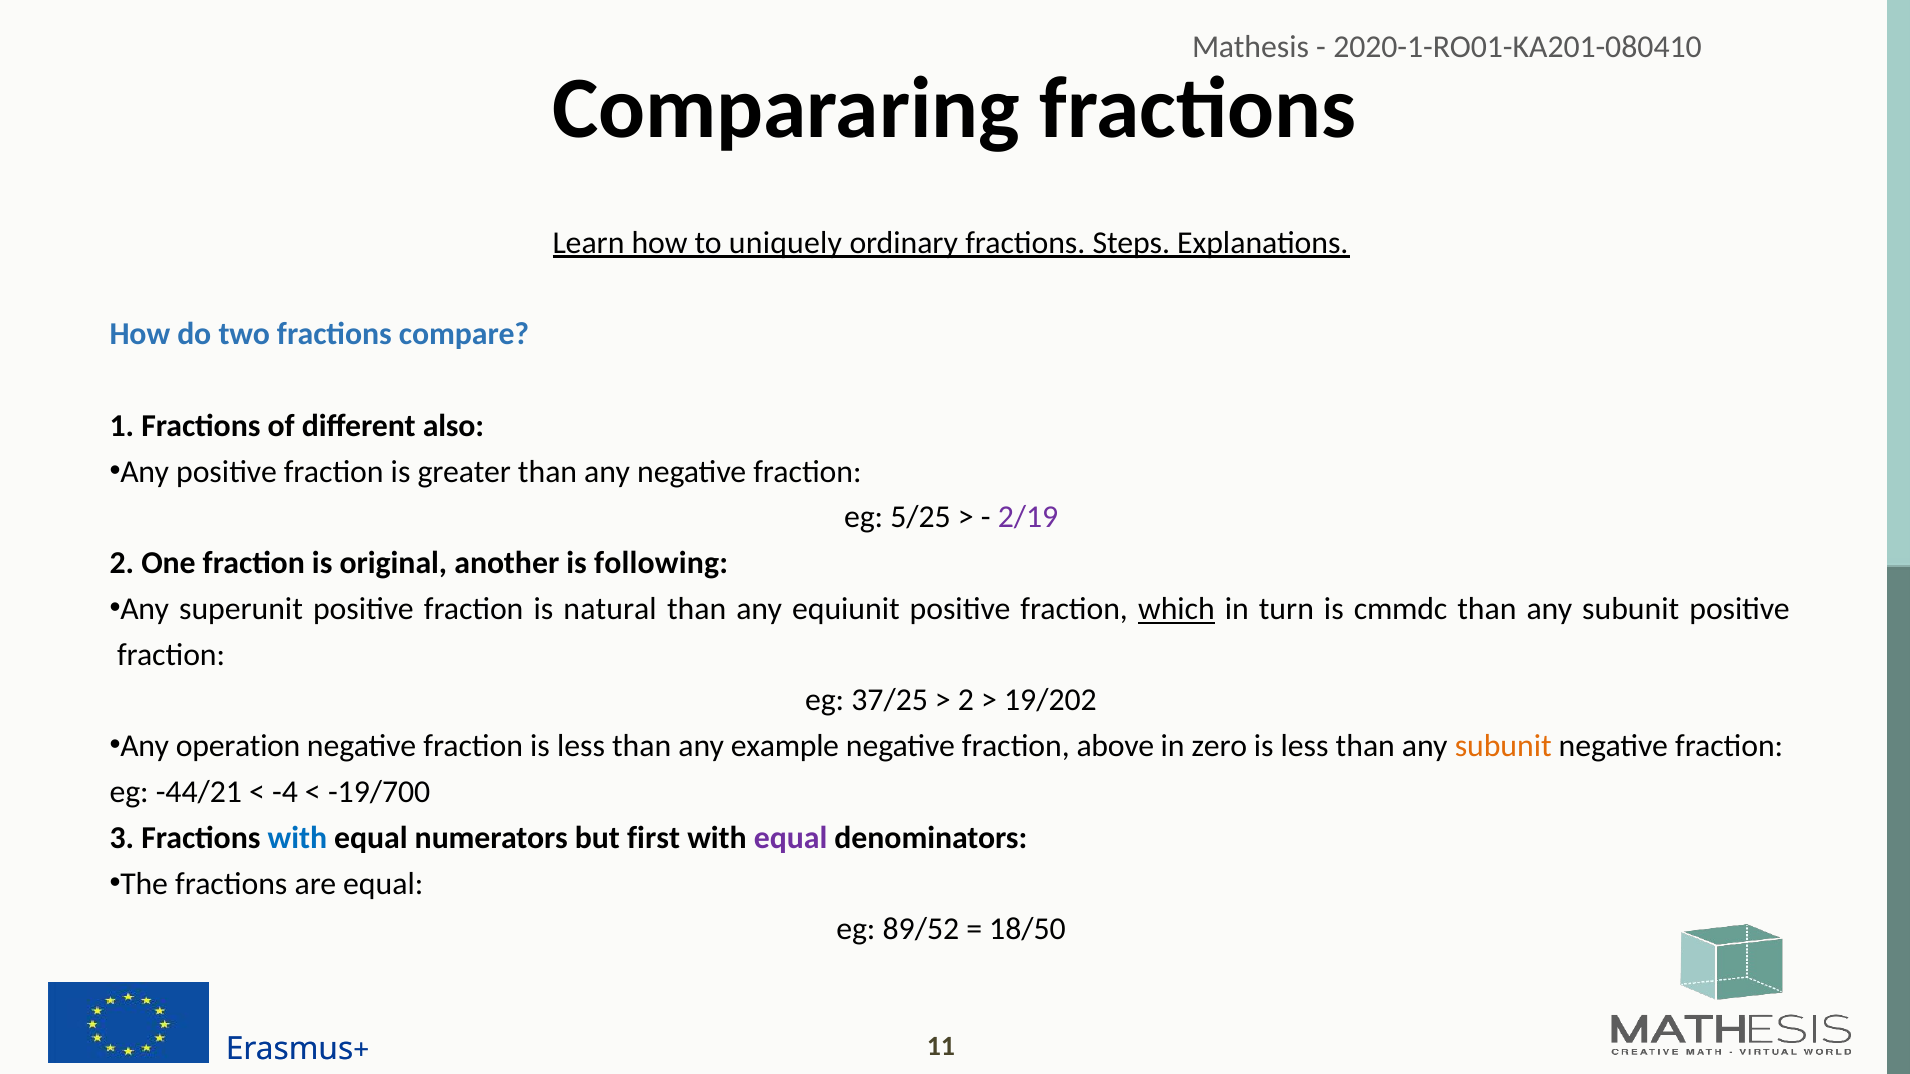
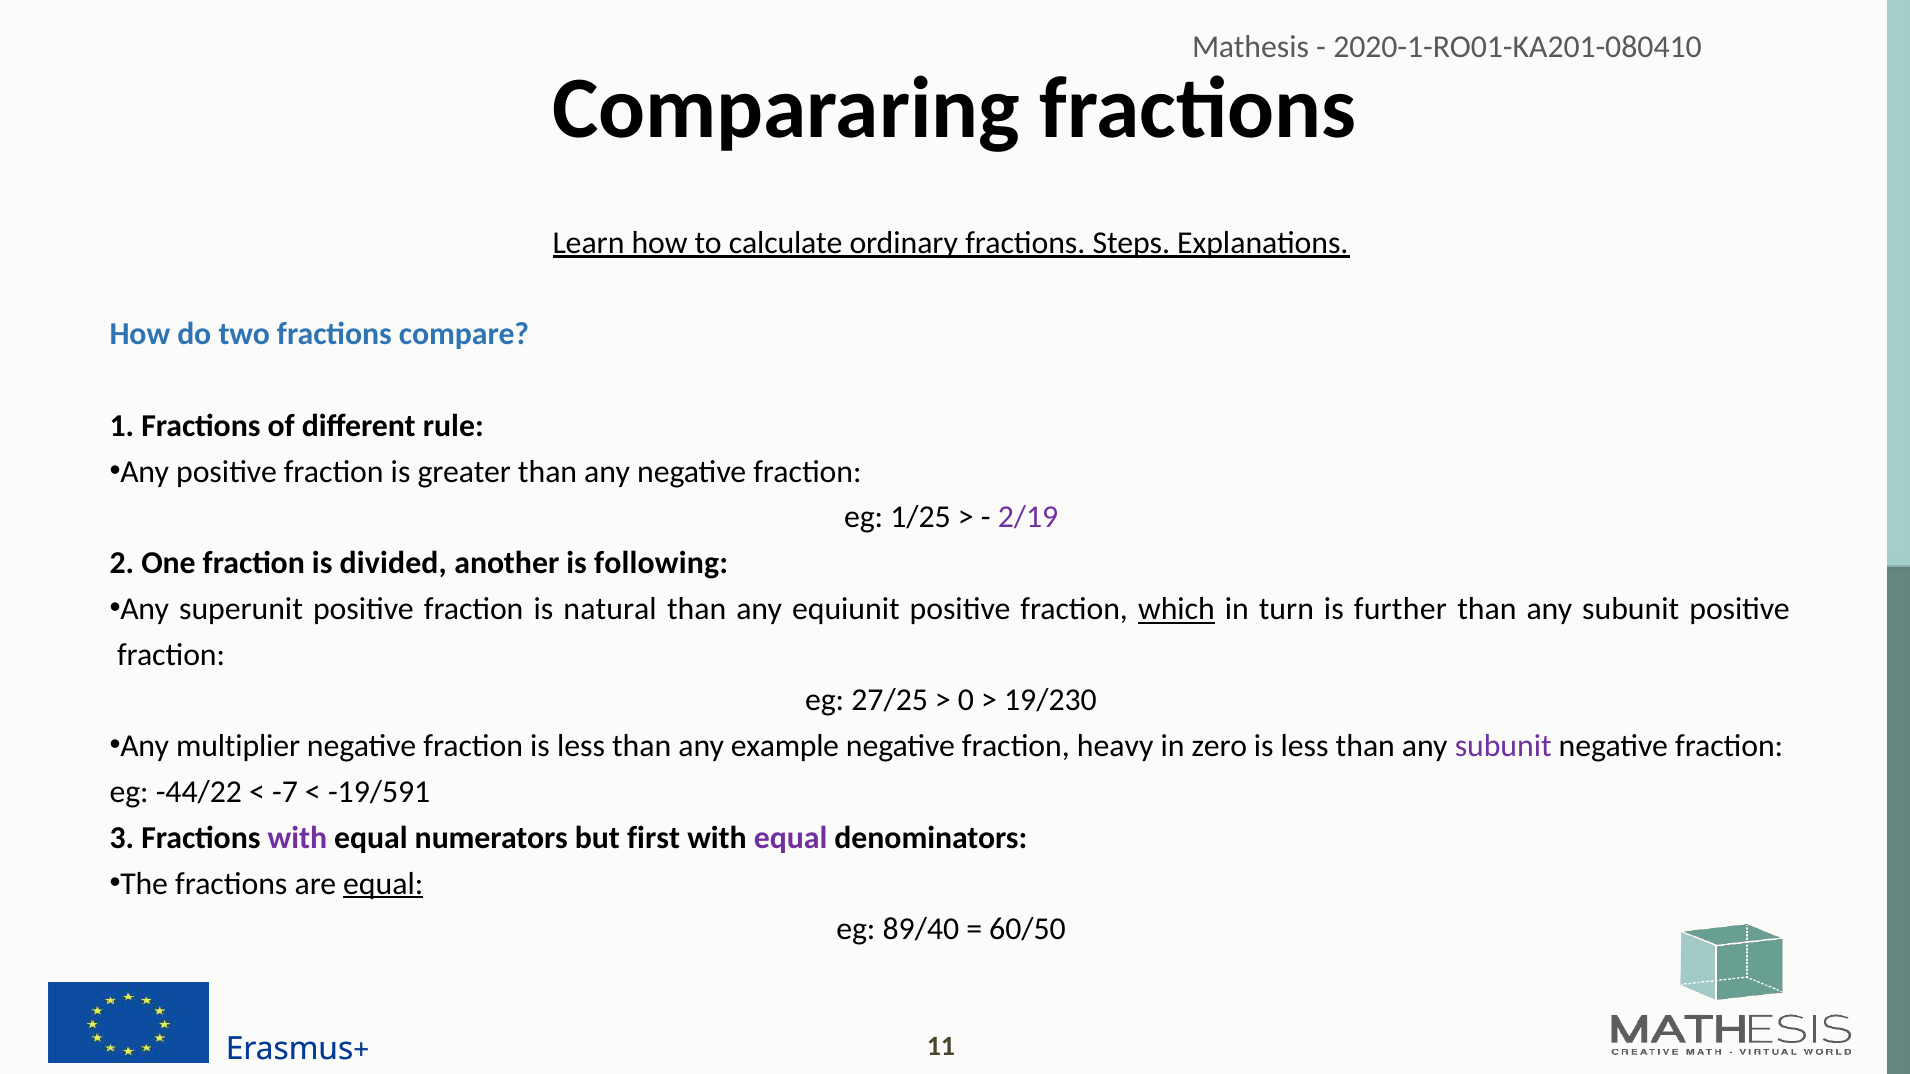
uniquely: uniquely -> calculate
also: also -> rule
5/25: 5/25 -> 1/25
original: original -> divided
cmmdc: cmmdc -> further
37/25: 37/25 -> 27/25
2 at (966, 701): 2 -> 0
19/202: 19/202 -> 19/230
operation: operation -> multiplier
above: above -> heavy
subunit at (1503, 747) colour: orange -> purple
-44/21: -44/21 -> -44/22
-4: -4 -> -7
-19/700: -19/700 -> -19/591
with at (297, 838) colour: blue -> purple
equal at (383, 884) underline: none -> present
89/52: 89/52 -> 89/40
18/50: 18/50 -> 60/50
